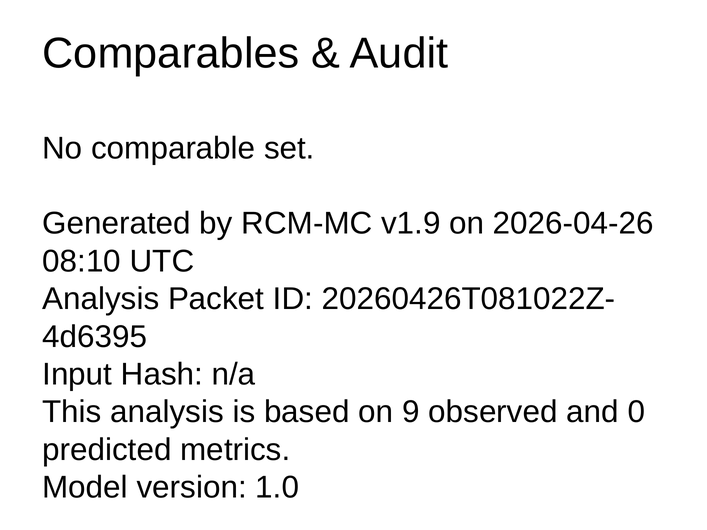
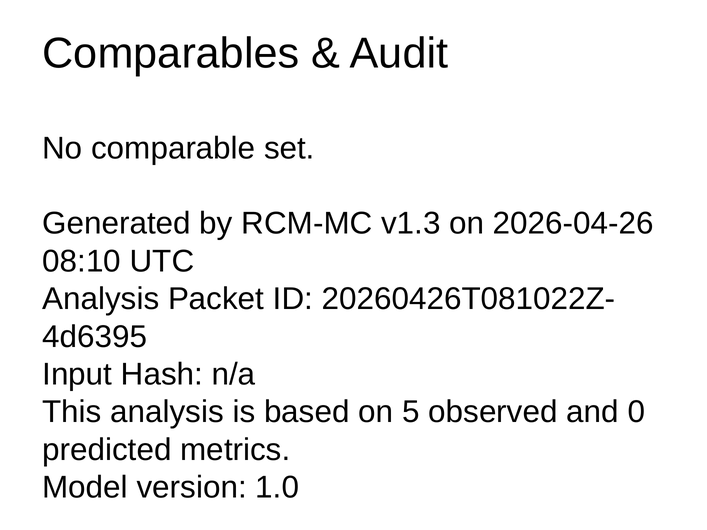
v1.9: v1.9 -> v1.3
9: 9 -> 5
